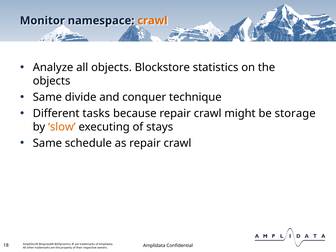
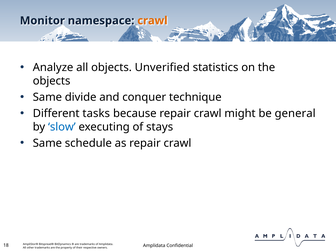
Blockstore: Blockstore -> Unverified
storage: storage -> general
slow colour: orange -> blue
